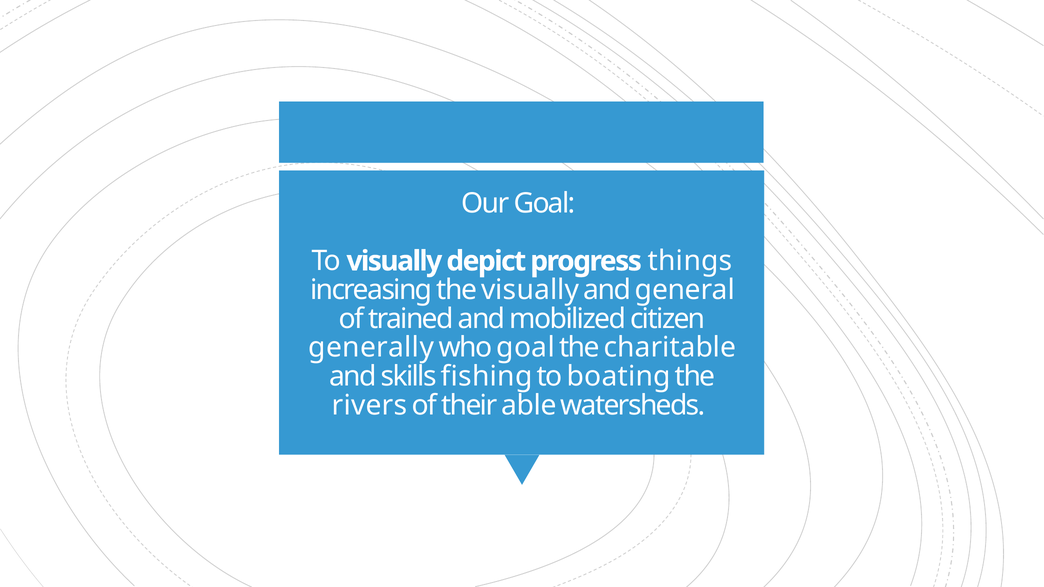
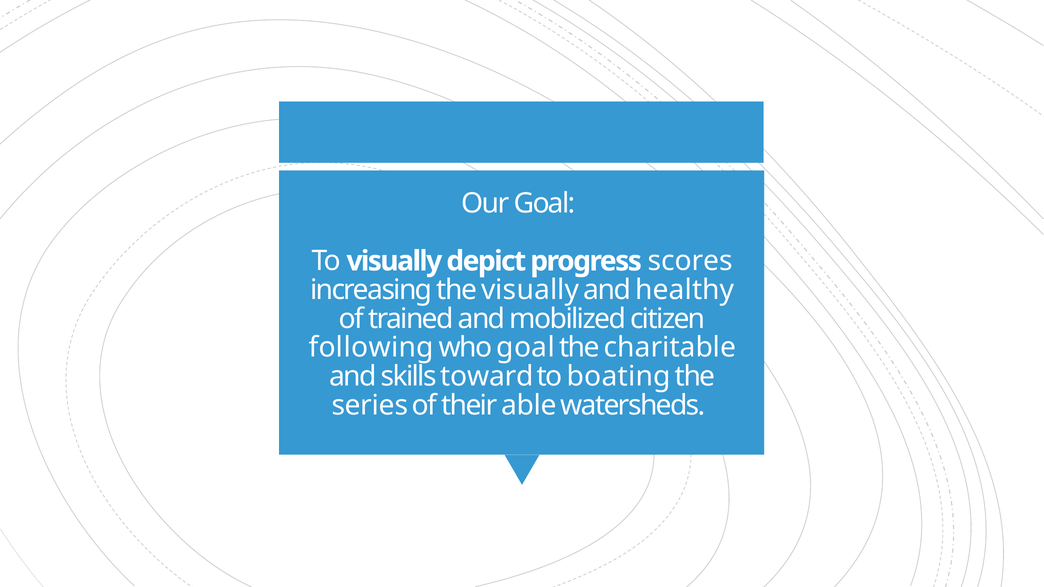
things: things -> scores
general: general -> healthy
generally: generally -> following
fishing: fishing -> toward
rivers: rivers -> series
